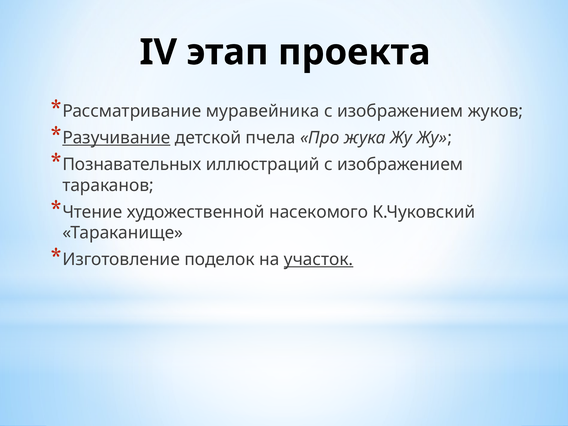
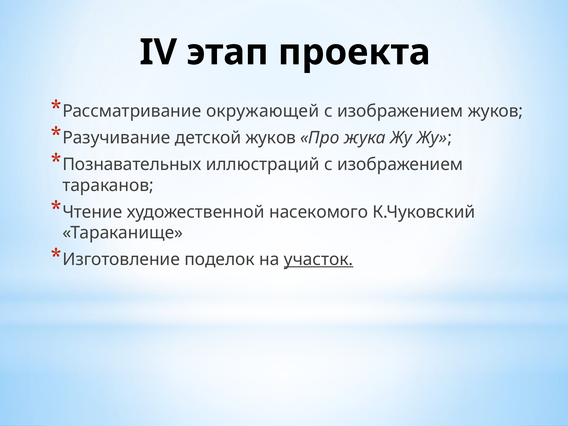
муравейника: муравейника -> окружающей
Разучивание underline: present -> none
детской пчела: пчела -> жуков
